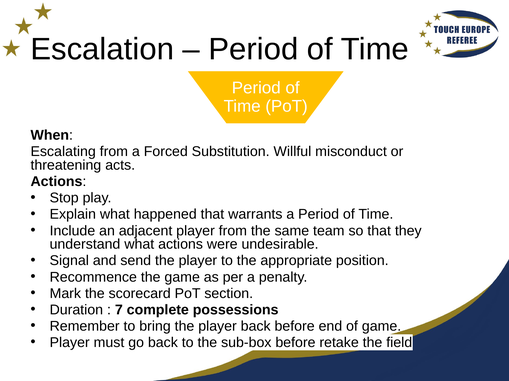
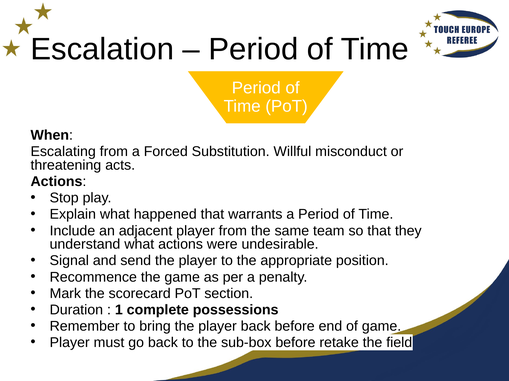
7: 7 -> 1
